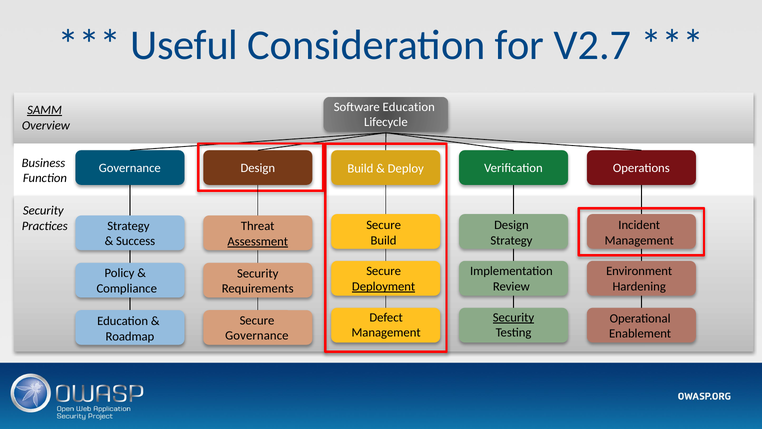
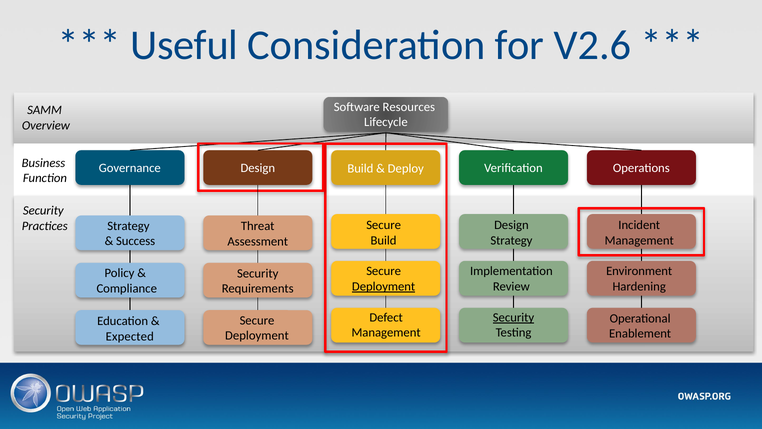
V2.7: V2.7 -> V2.6
Software Education: Education -> Resources
SAMM underline: present -> none
Assessment underline: present -> none
Governance at (257, 335): Governance -> Deployment
Roadmap: Roadmap -> Expected
